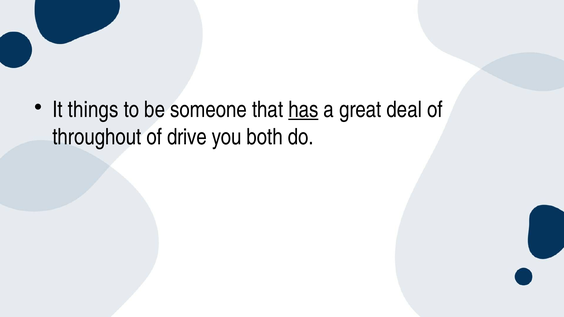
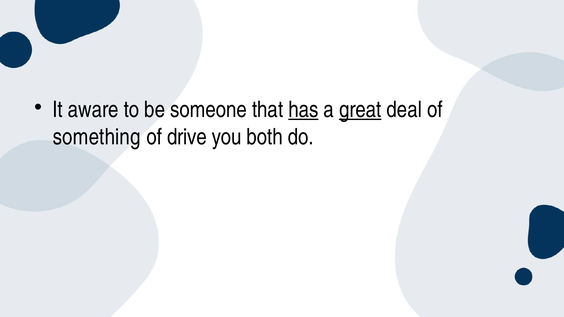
things: things -> aware
great underline: none -> present
throughout: throughout -> something
